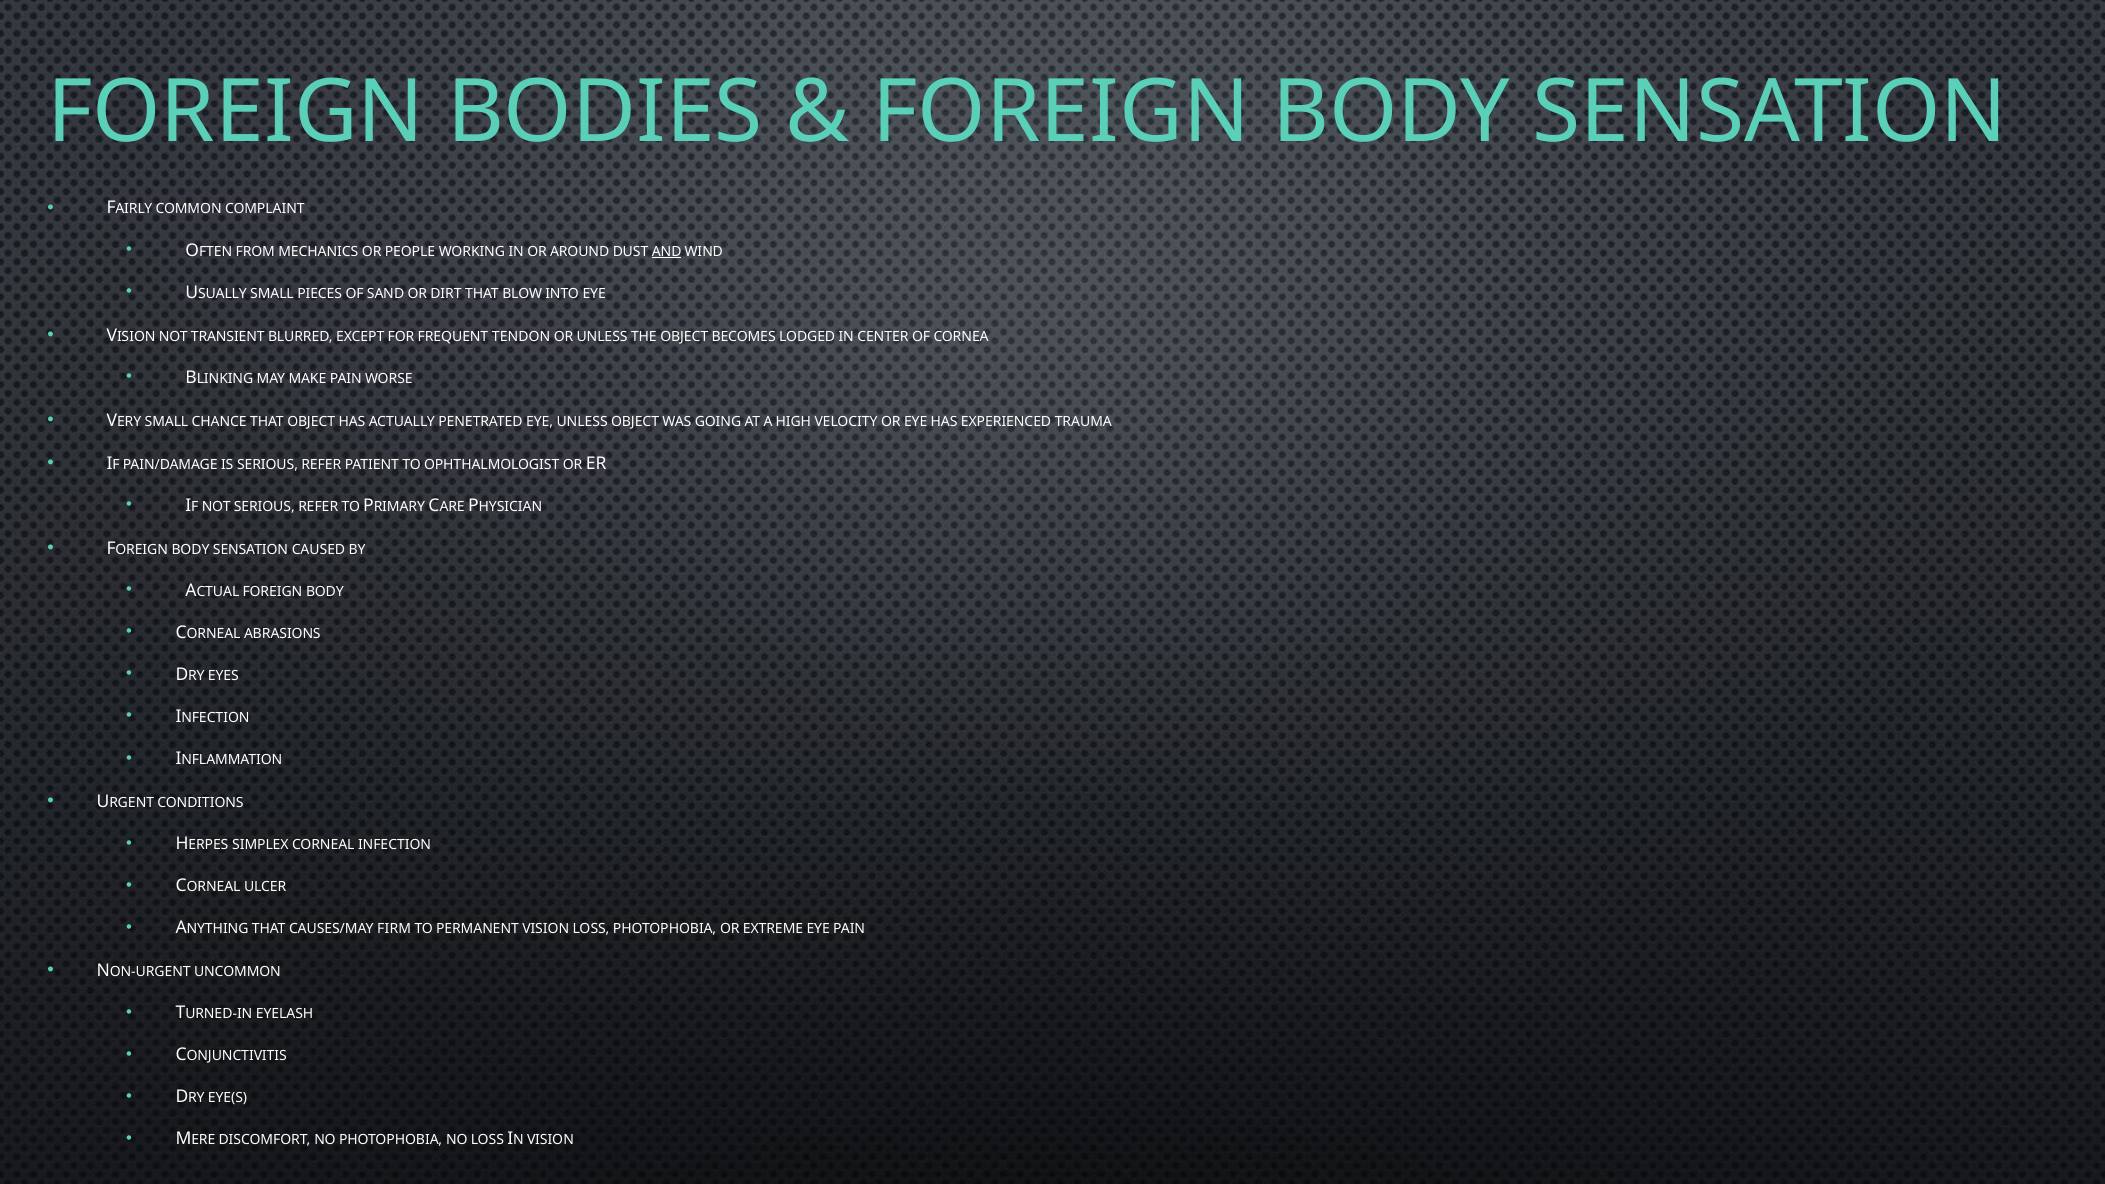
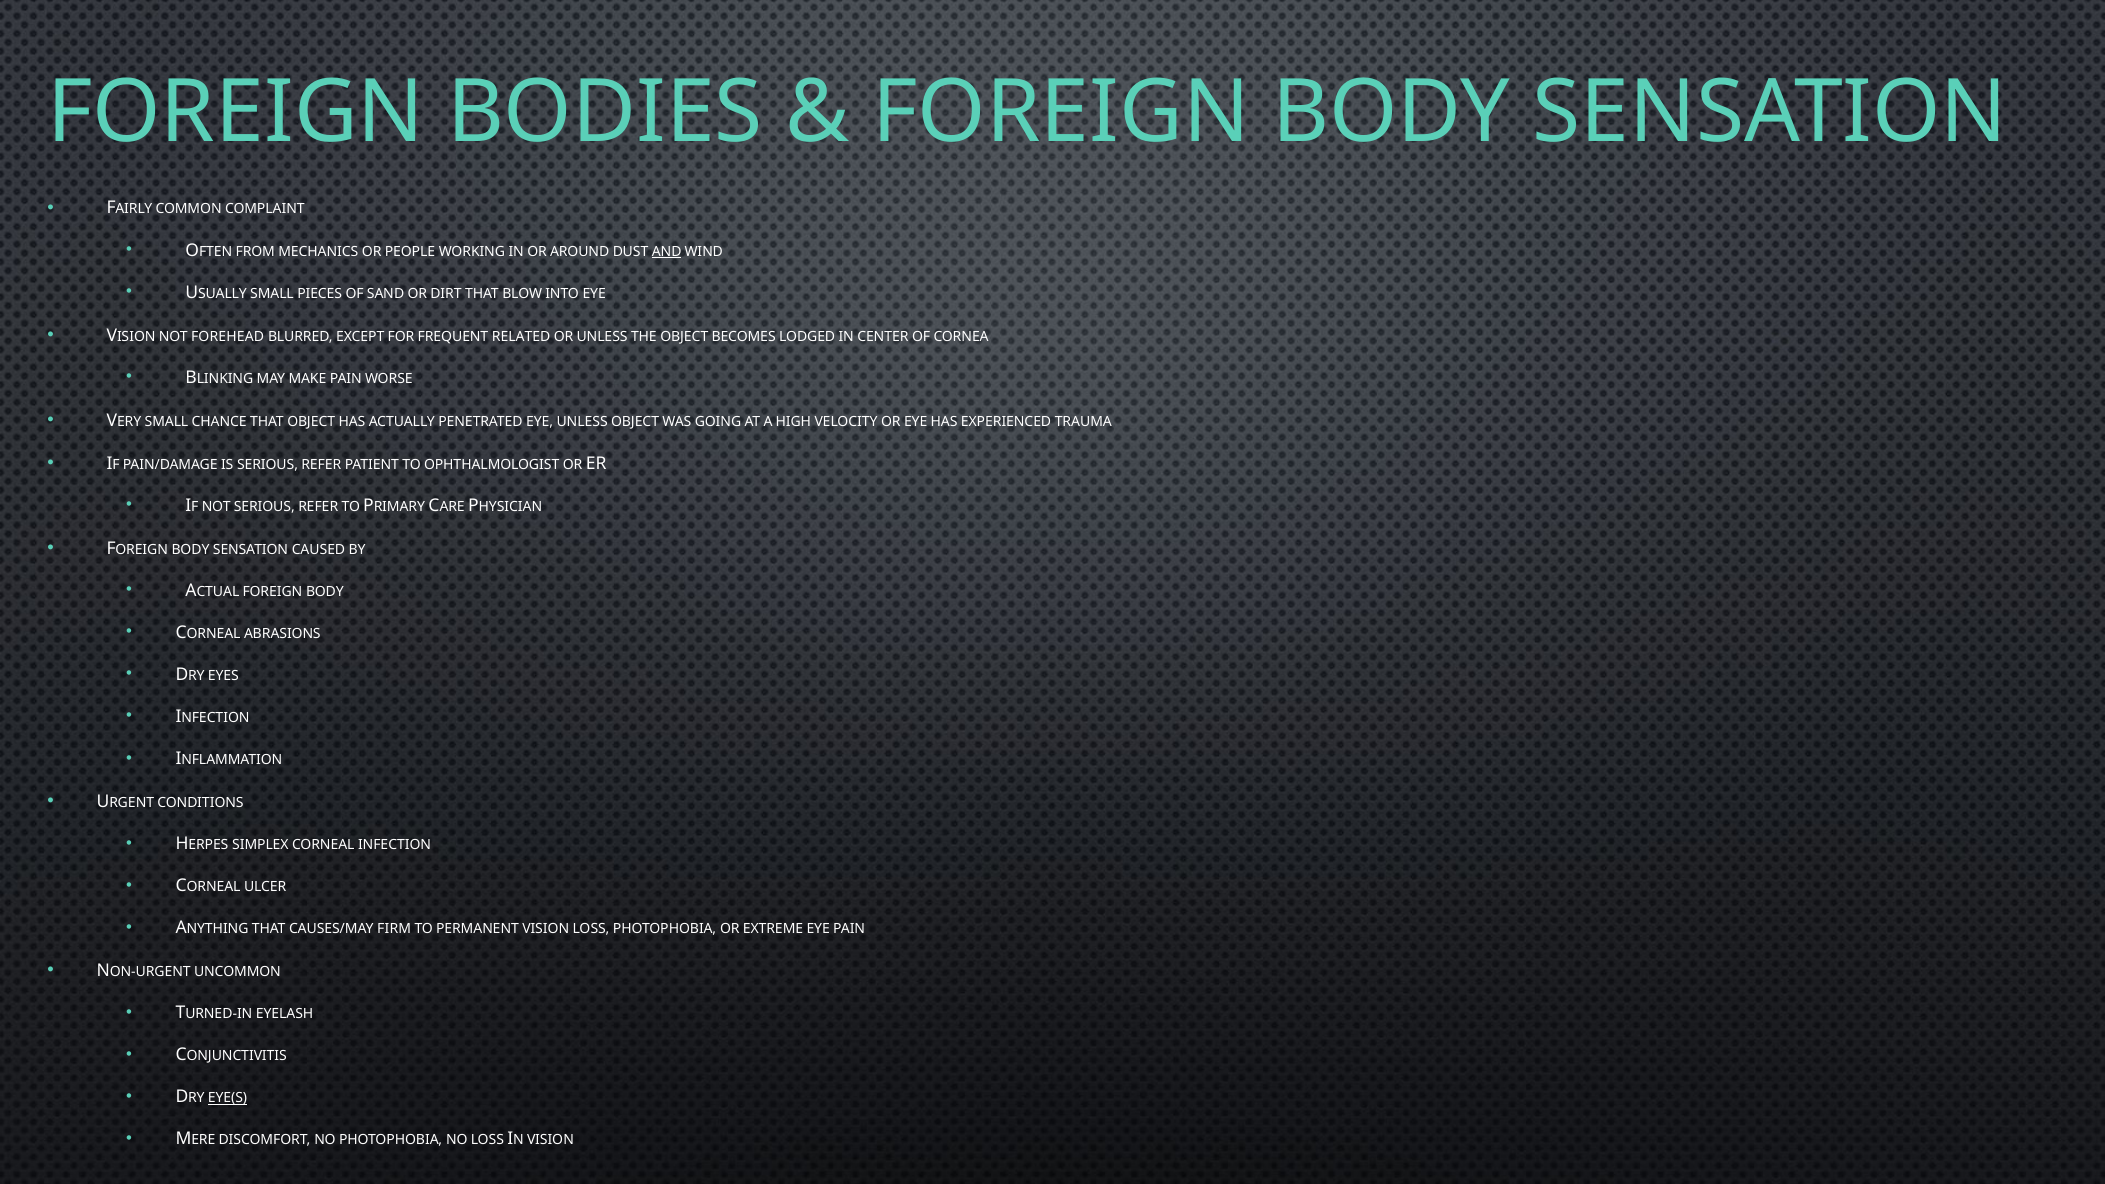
TRANSIENT: TRANSIENT -> FOREHEAD
TENDON: TENDON -> RELATED
EYE(S underline: none -> present
